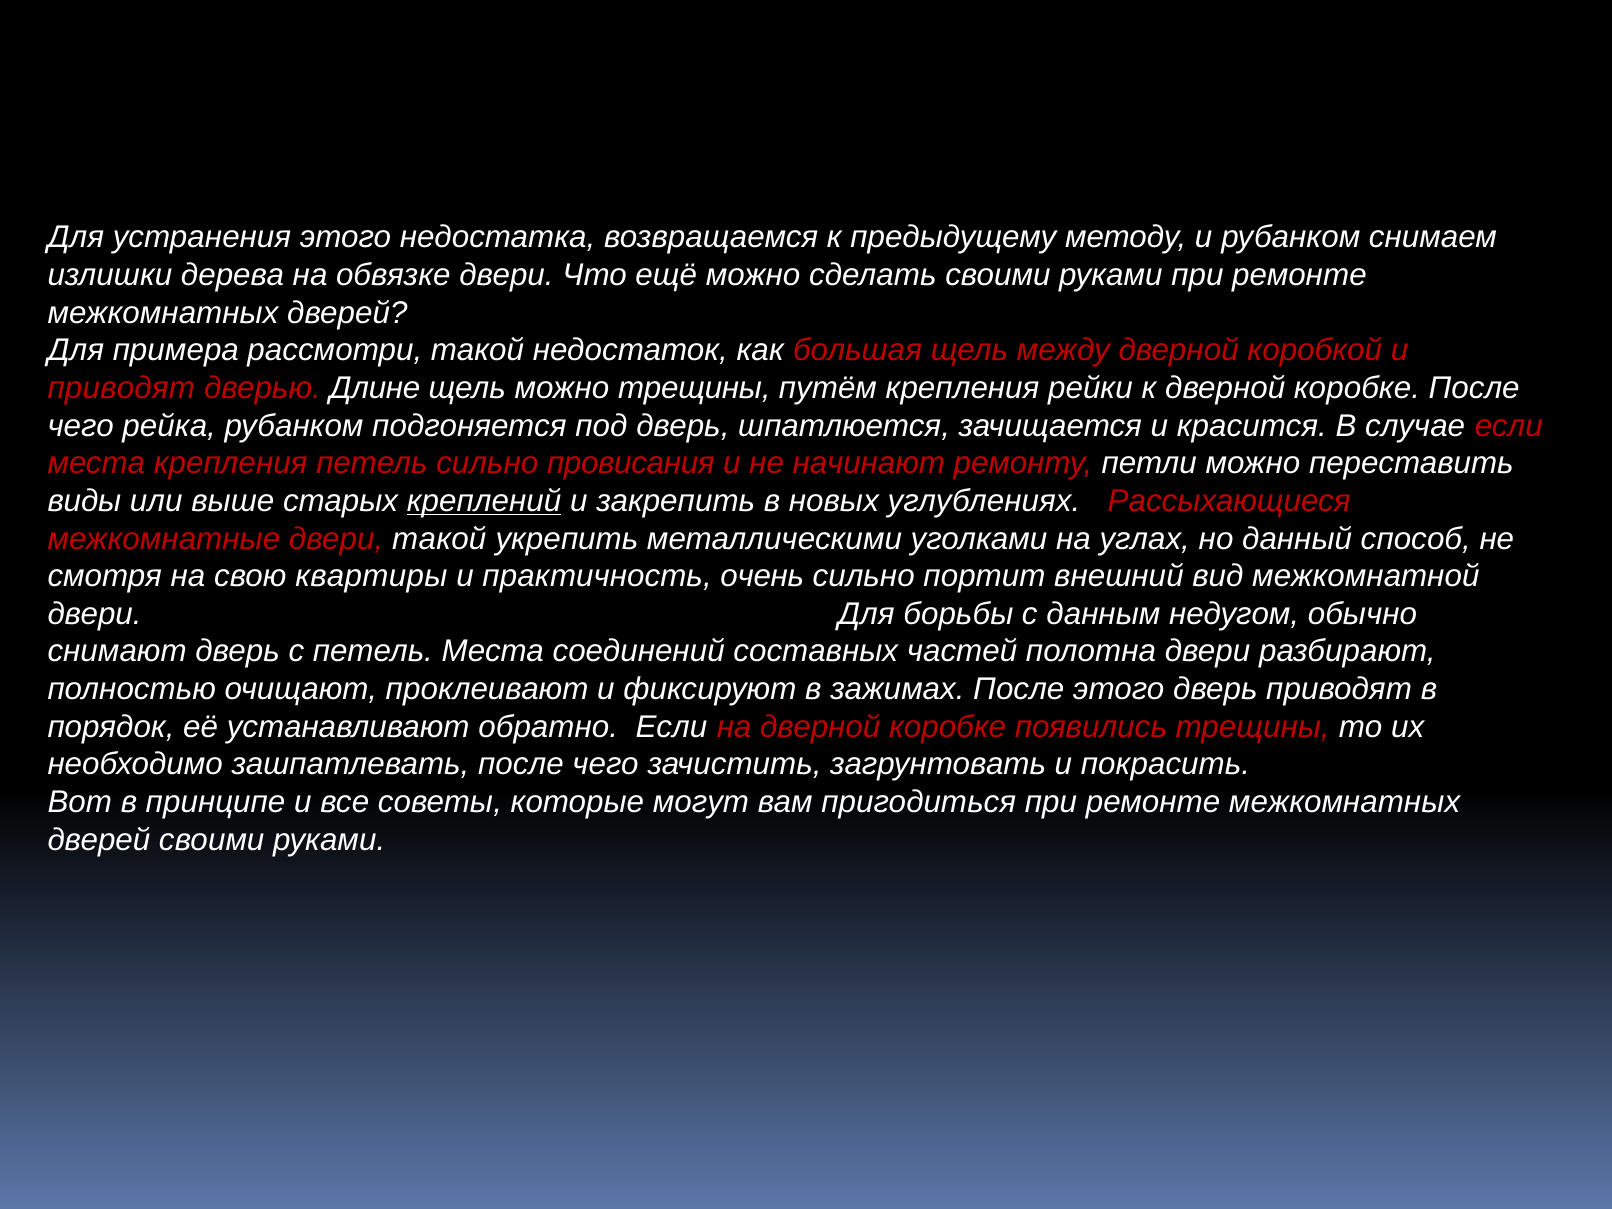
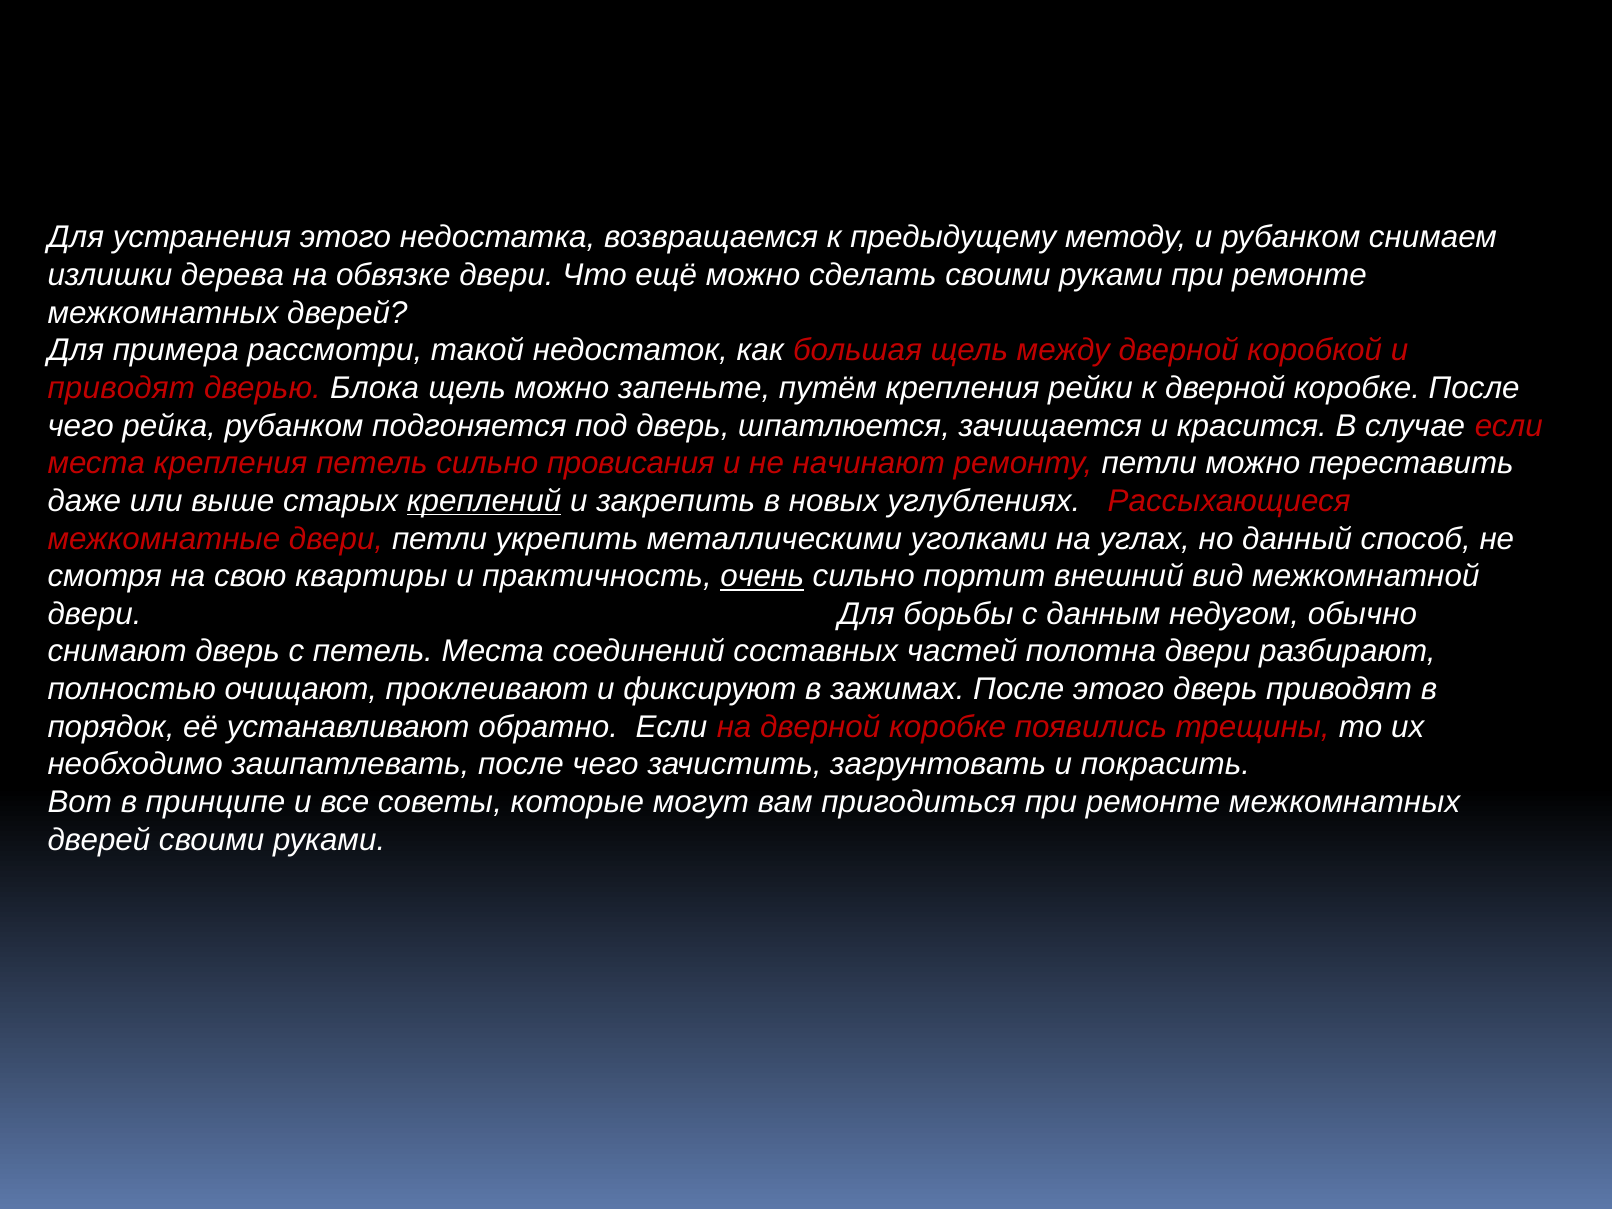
Длине: Длине -> Блока
можно трещины: трещины -> запеньте
виды: виды -> даже
двери такой: такой -> петли
очень underline: none -> present
